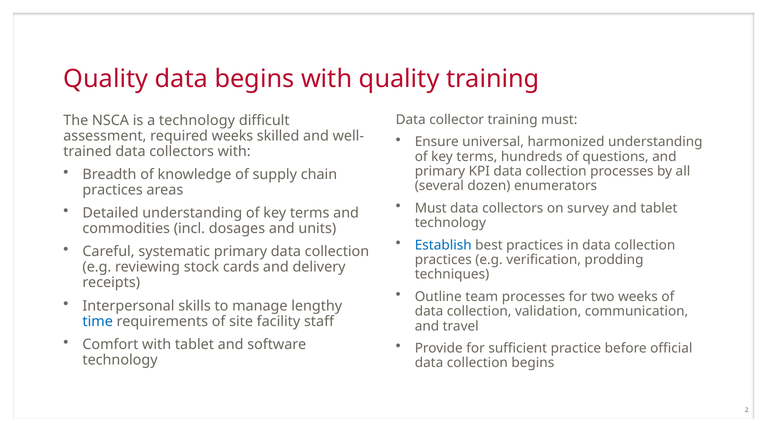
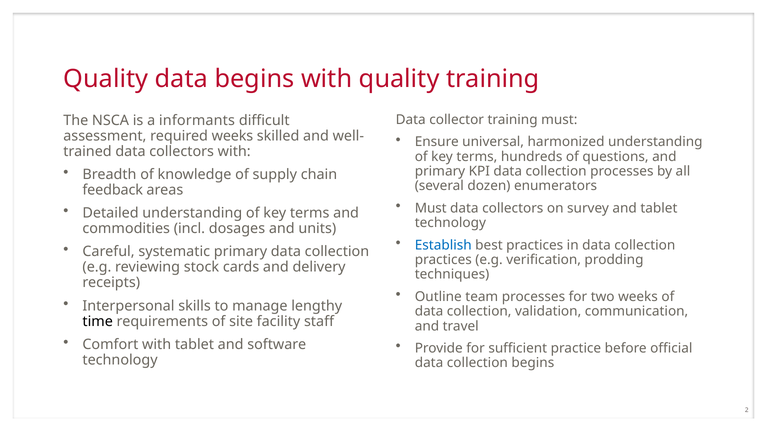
a technology: technology -> informants
practices at (113, 190): practices -> feedback
time colour: blue -> black
